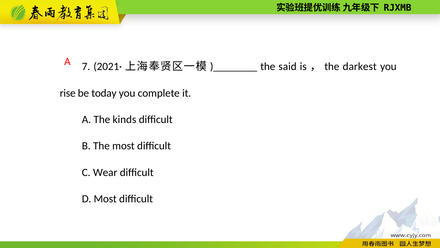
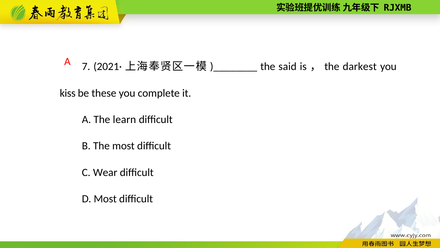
rise: rise -> kiss
today: today -> these
kinds: kinds -> learn
